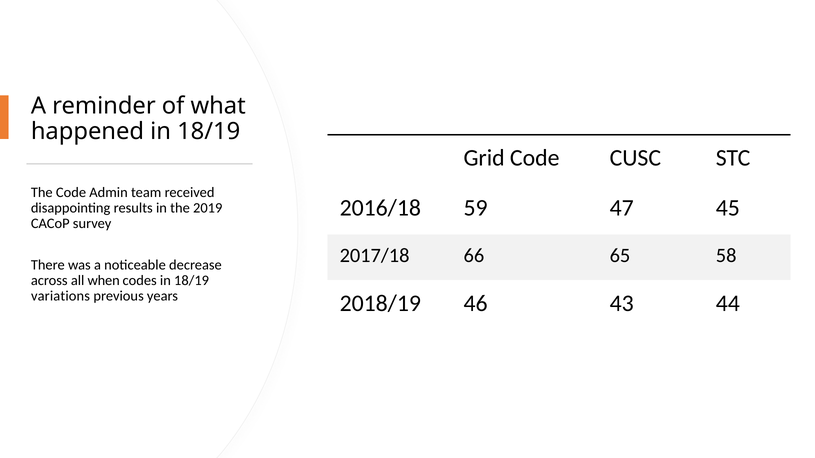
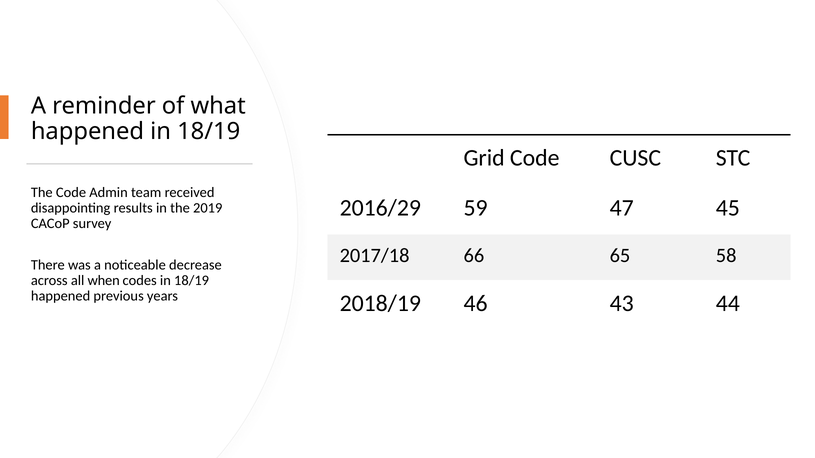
2016/18: 2016/18 -> 2016/29
variations at (61, 296): variations -> happened
